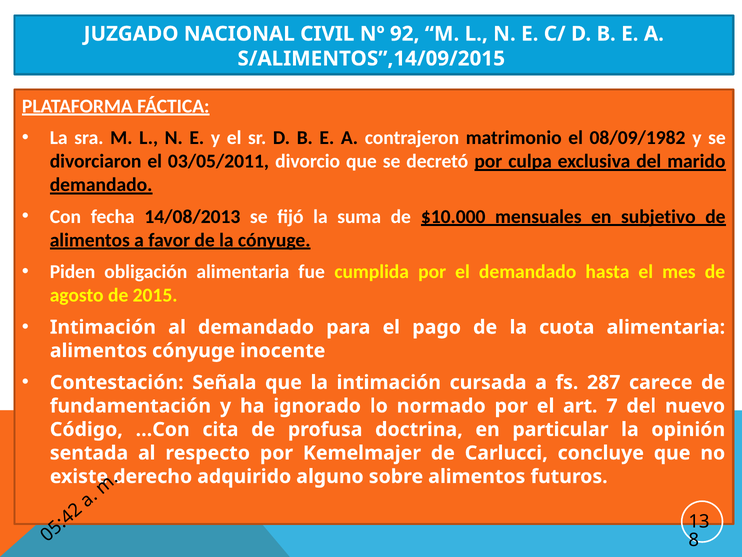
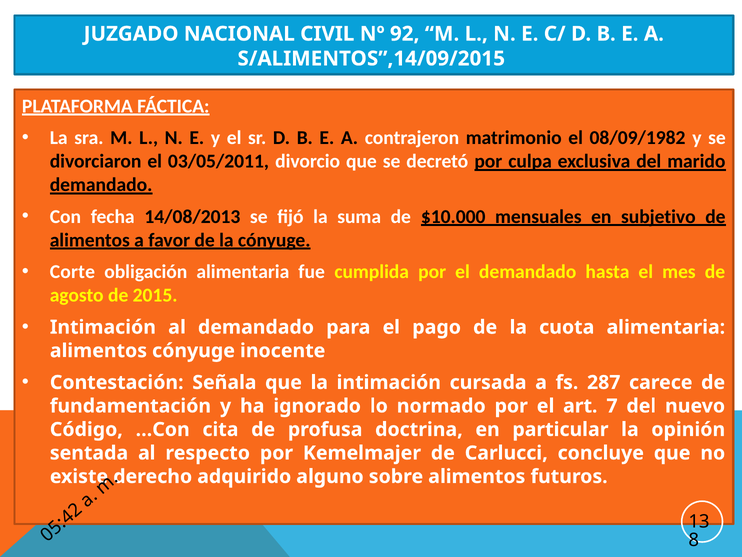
Piden: Piden -> Corte
